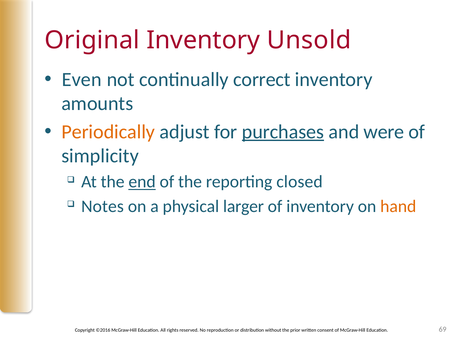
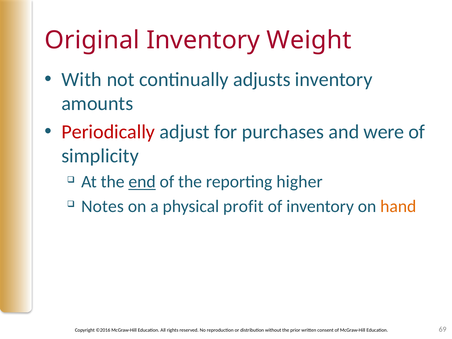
Unsold: Unsold -> Weight
Even: Even -> With
correct: correct -> adjusts
Periodically colour: orange -> red
purchases underline: present -> none
closed: closed -> higher
larger: larger -> profit
